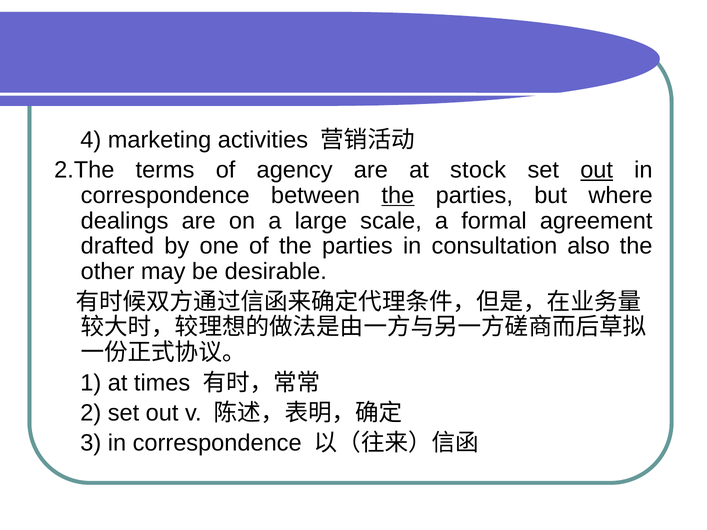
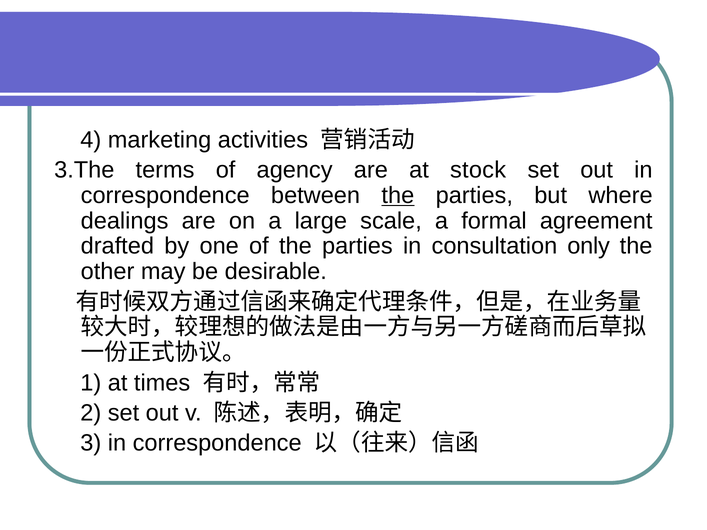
2.The: 2.The -> 3.The
out at (597, 170) underline: present -> none
also: also -> only
